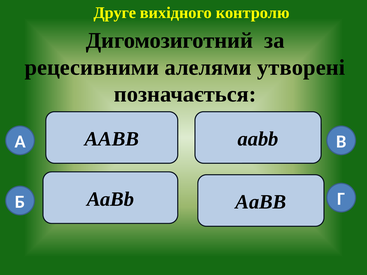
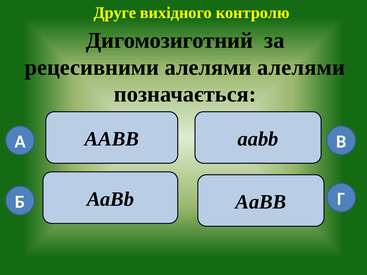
алелями утворені: утворені -> алелями
